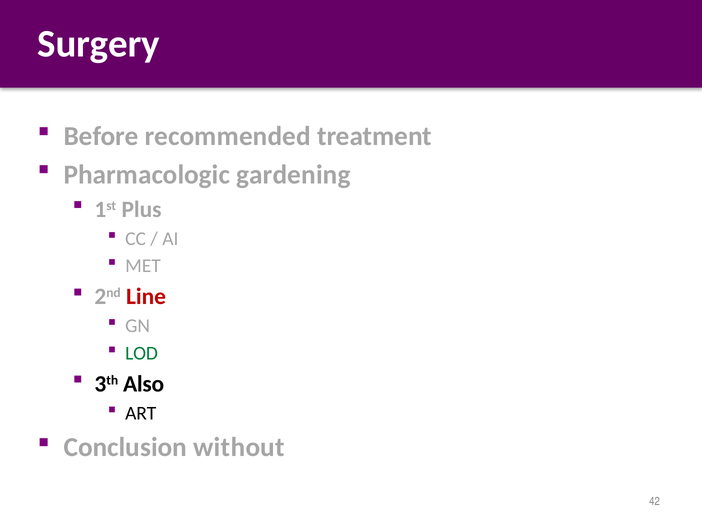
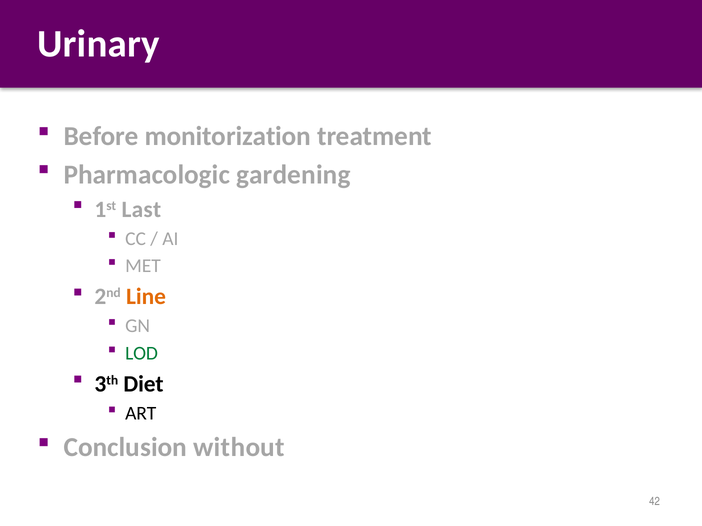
Surgery: Surgery -> Urinary
recommended: recommended -> monitorization
Plus: Plus -> Last
Line colour: red -> orange
Also: Also -> Diet
